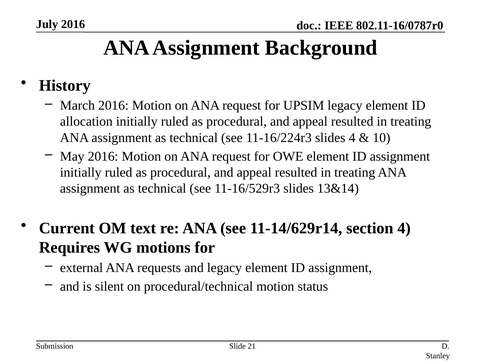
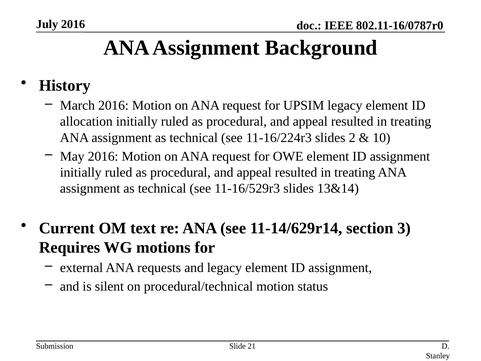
slides 4: 4 -> 2
section 4: 4 -> 3
